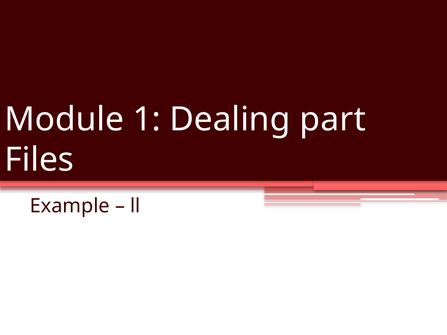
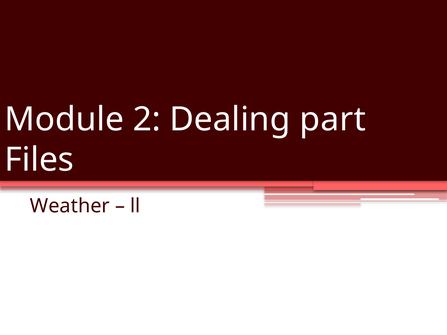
1: 1 -> 2
Example: Example -> Weather
